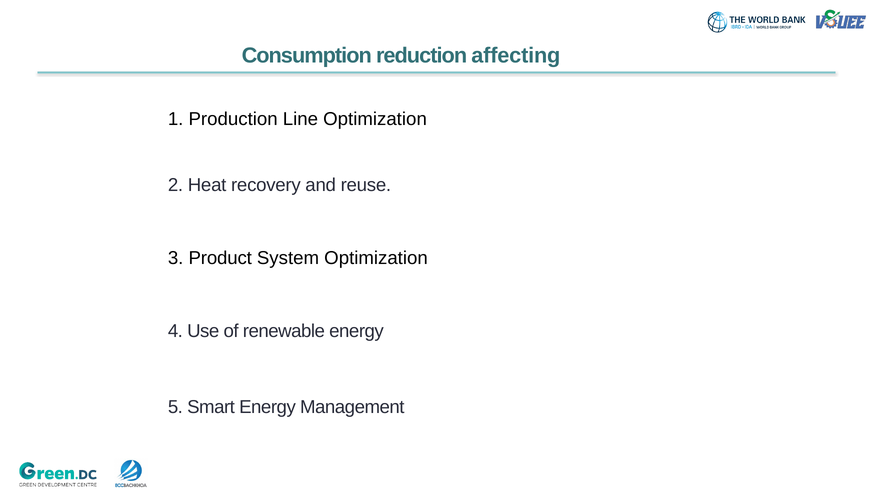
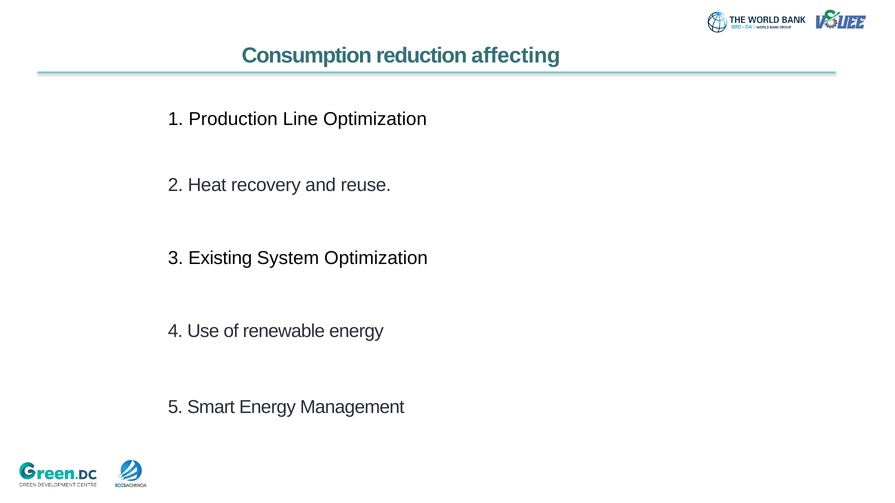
Product: Product -> Existing
